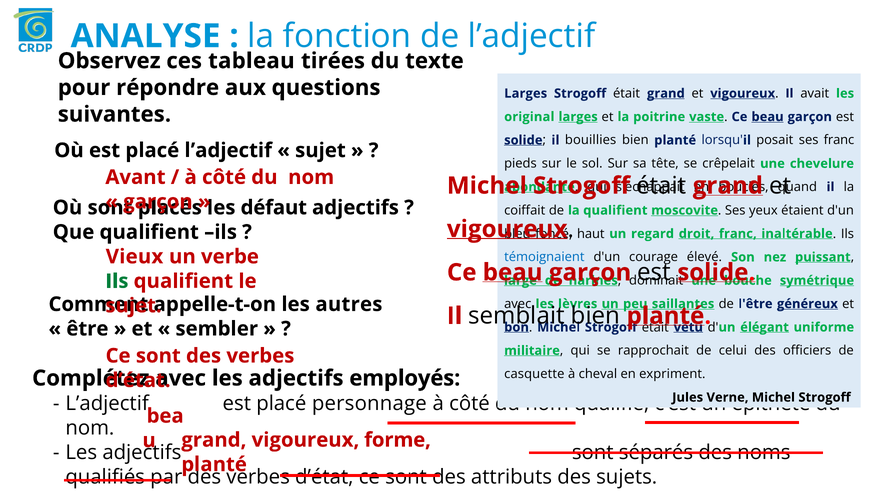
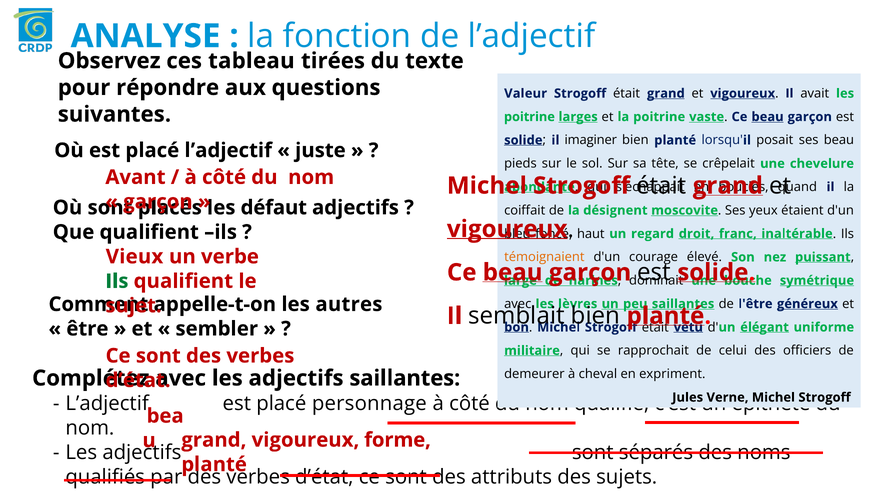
Larges at (526, 93): Larges -> Valeur
original at (529, 117): original -> poitrine
bouillies: bouillies -> imaginer
ses franc: franc -> beau
sujet at (320, 150): sujet -> juste
la qualifient: qualifient -> désignent
témoignaient colour: blue -> orange
adjectifs employés: employés -> saillantes
casquette: casquette -> demeurer
